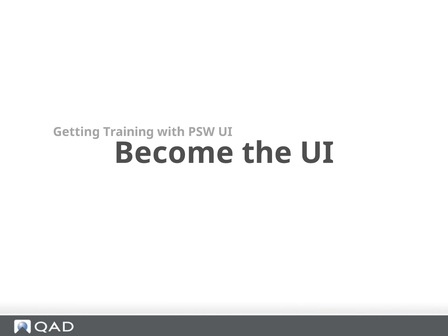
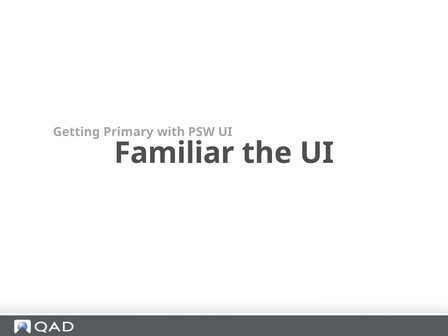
Training: Training -> Primary
Become: Become -> Familiar
